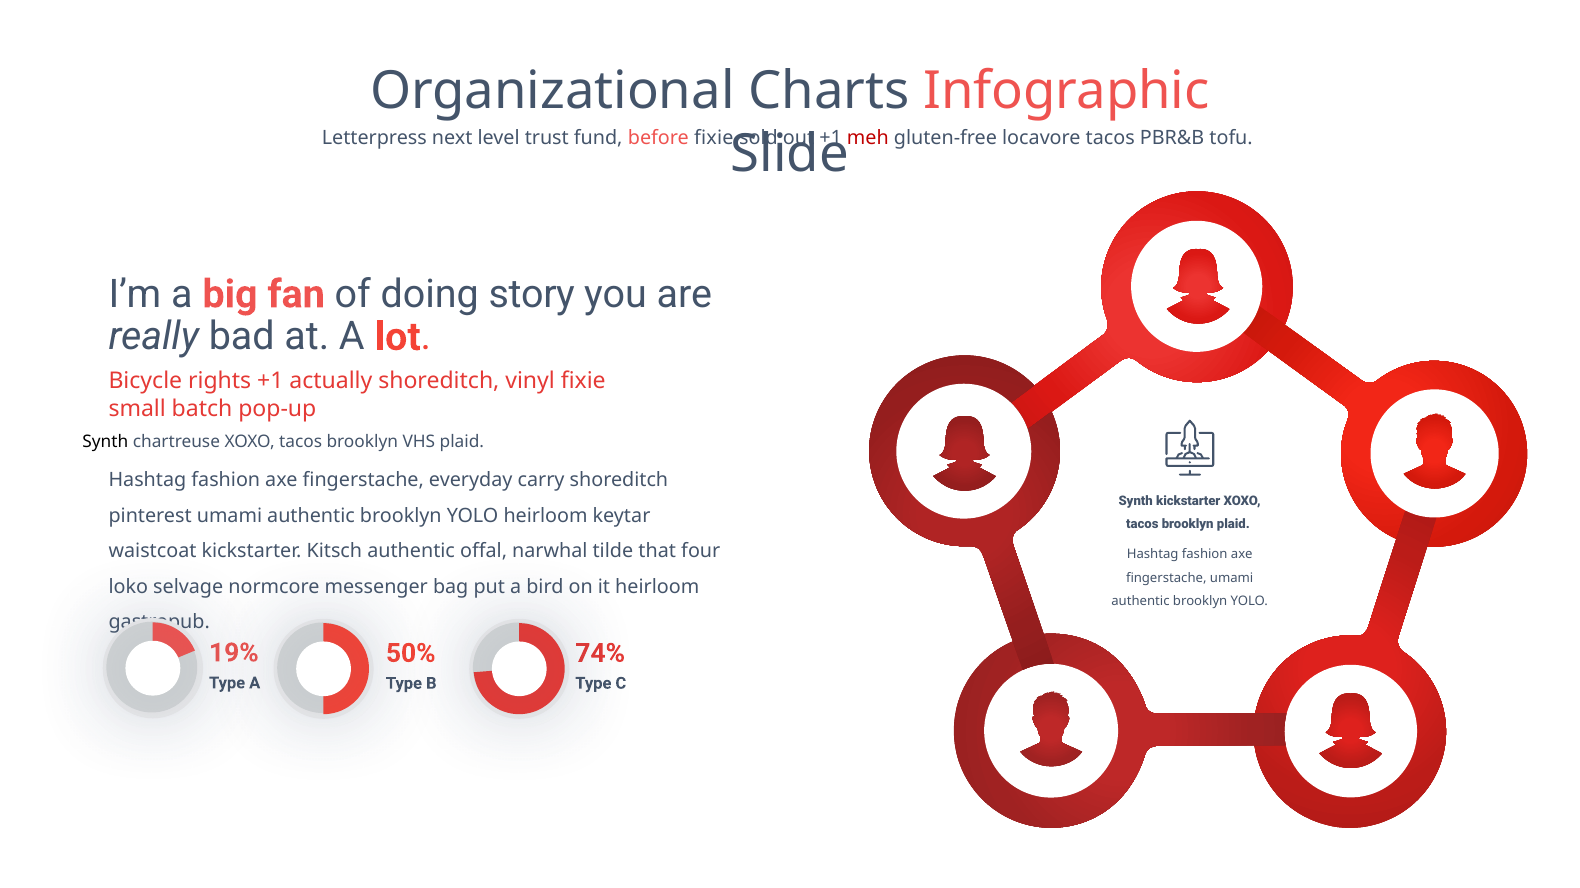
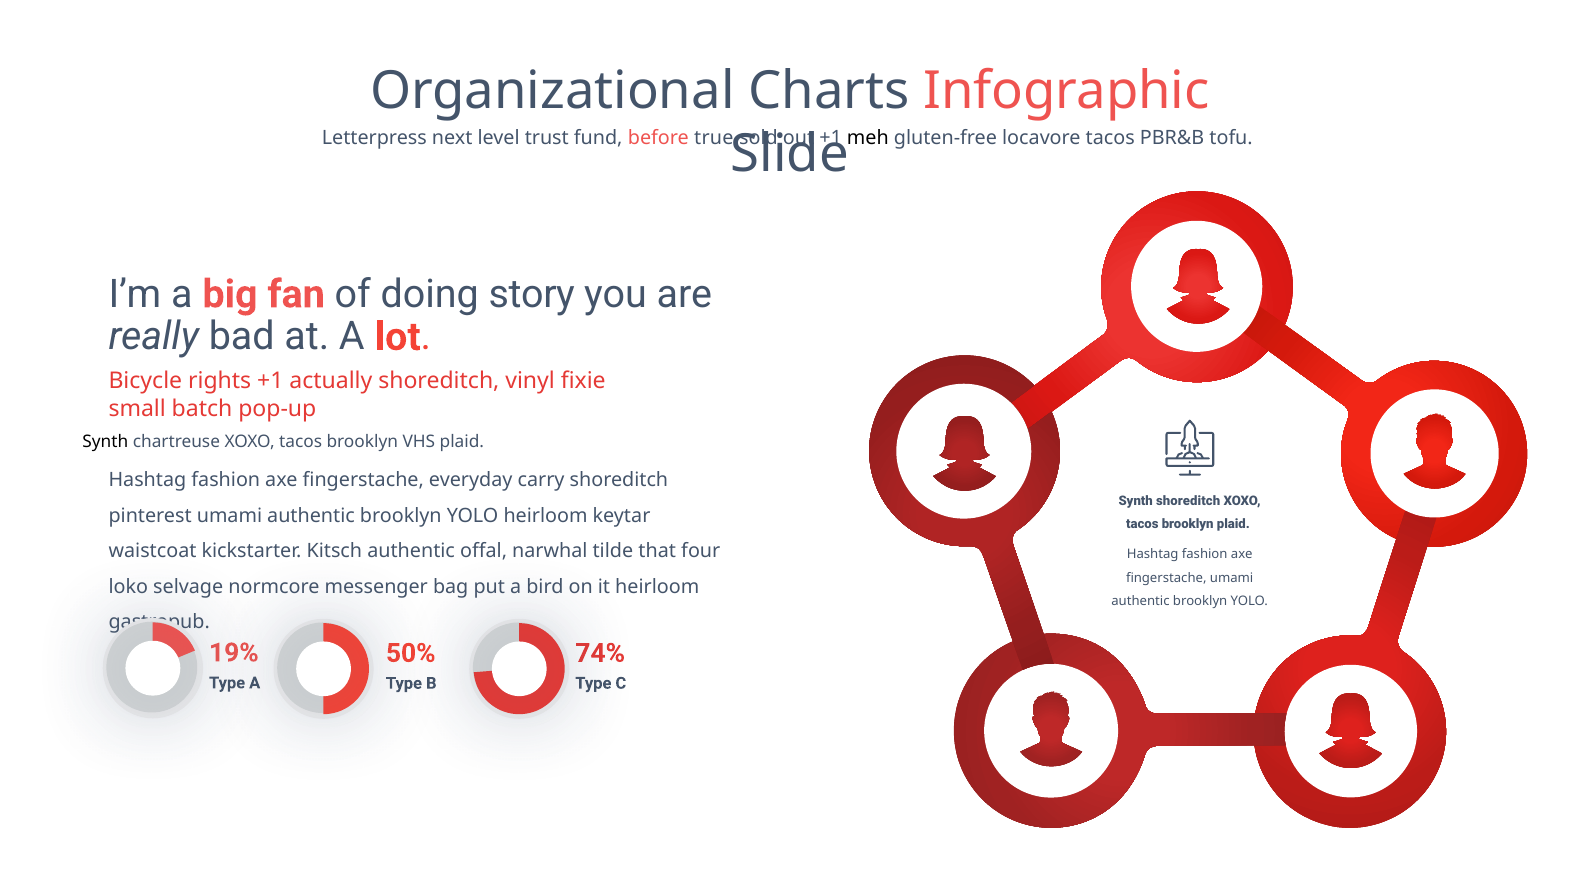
before fixie: fixie -> true
meh colour: red -> black
Synth kickstarter: kickstarter -> shoreditch
